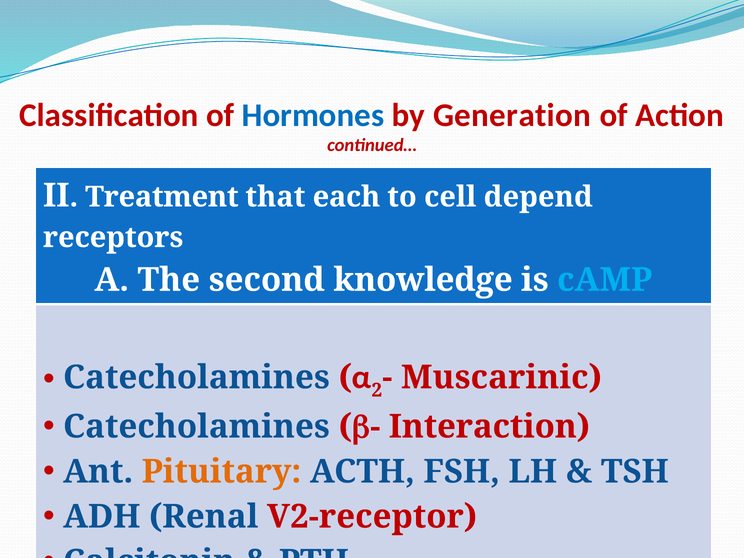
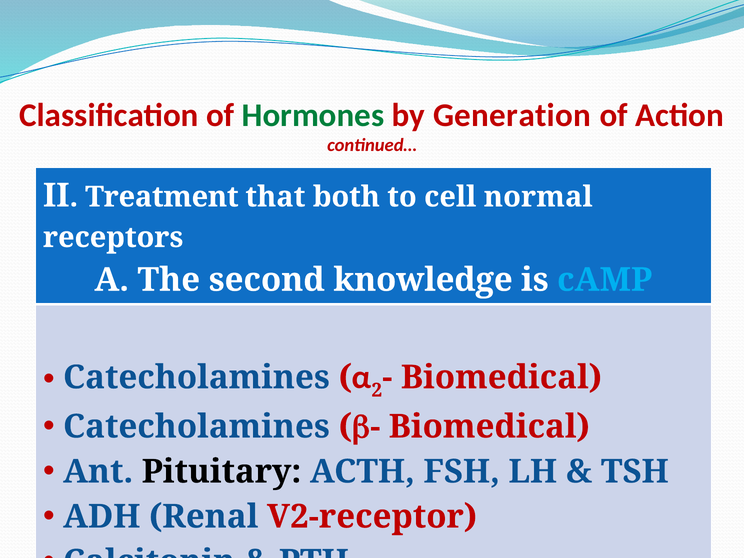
Hormones colour: blue -> green
each: each -> both
depend: depend -> normal
Muscarinic at (501, 377): Muscarinic -> Biomedical
Interaction at (489, 427): Interaction -> Biomedical
Pituitary colour: orange -> black
